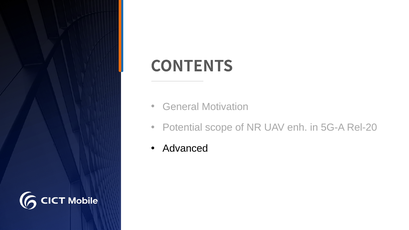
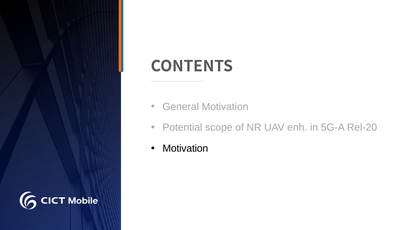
Advanced at (185, 149): Advanced -> Motivation
